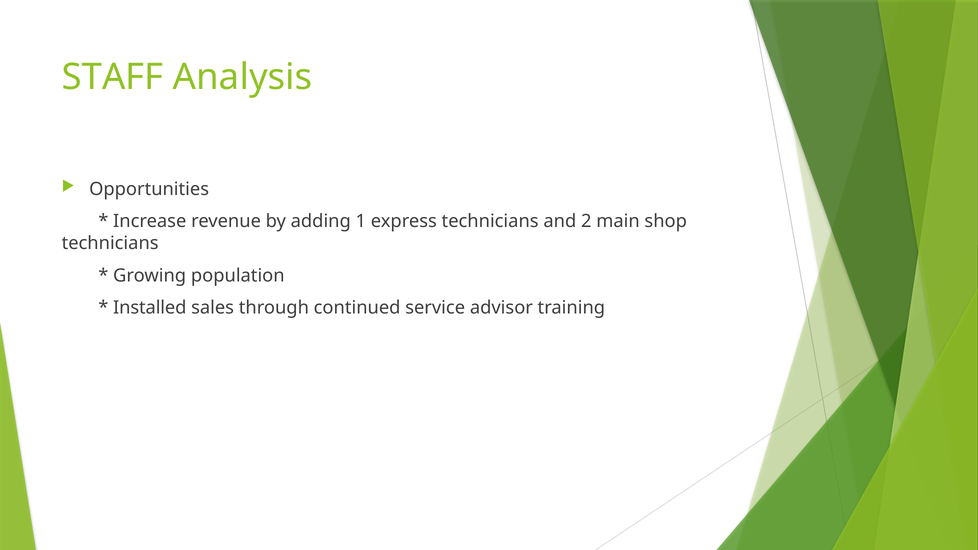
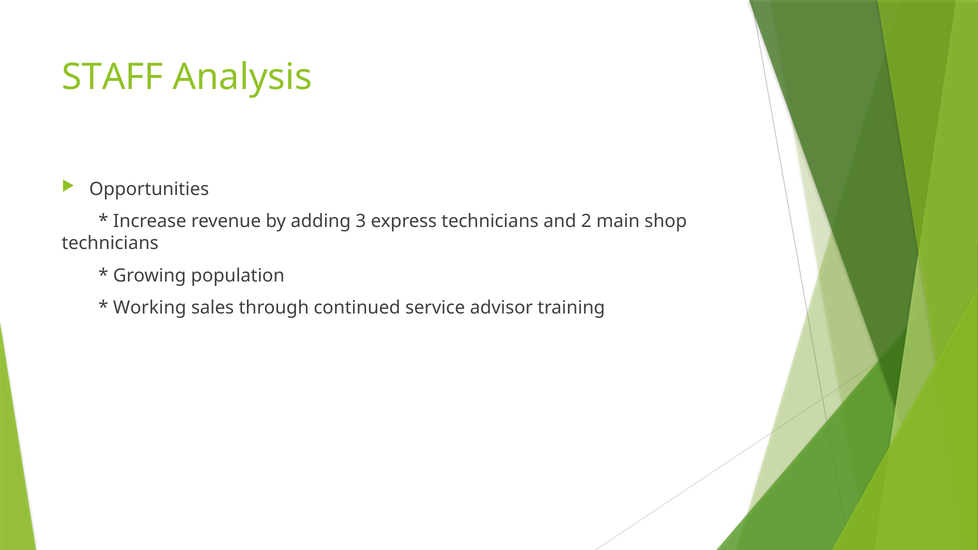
1: 1 -> 3
Installed: Installed -> Working
